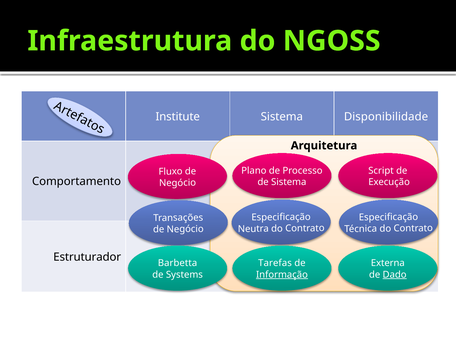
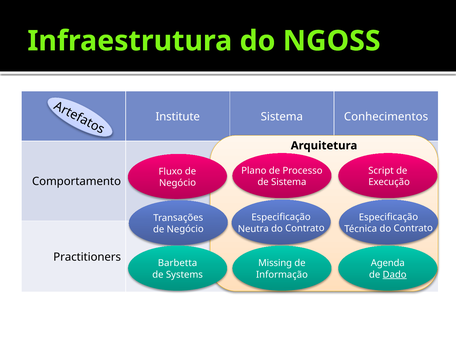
Disponibilidade: Disponibilidade -> Conhecimentos
Estruturador: Estruturador -> Practitioners
Tarefas: Tarefas -> Missing
Externa: Externa -> Agenda
Informação underline: present -> none
